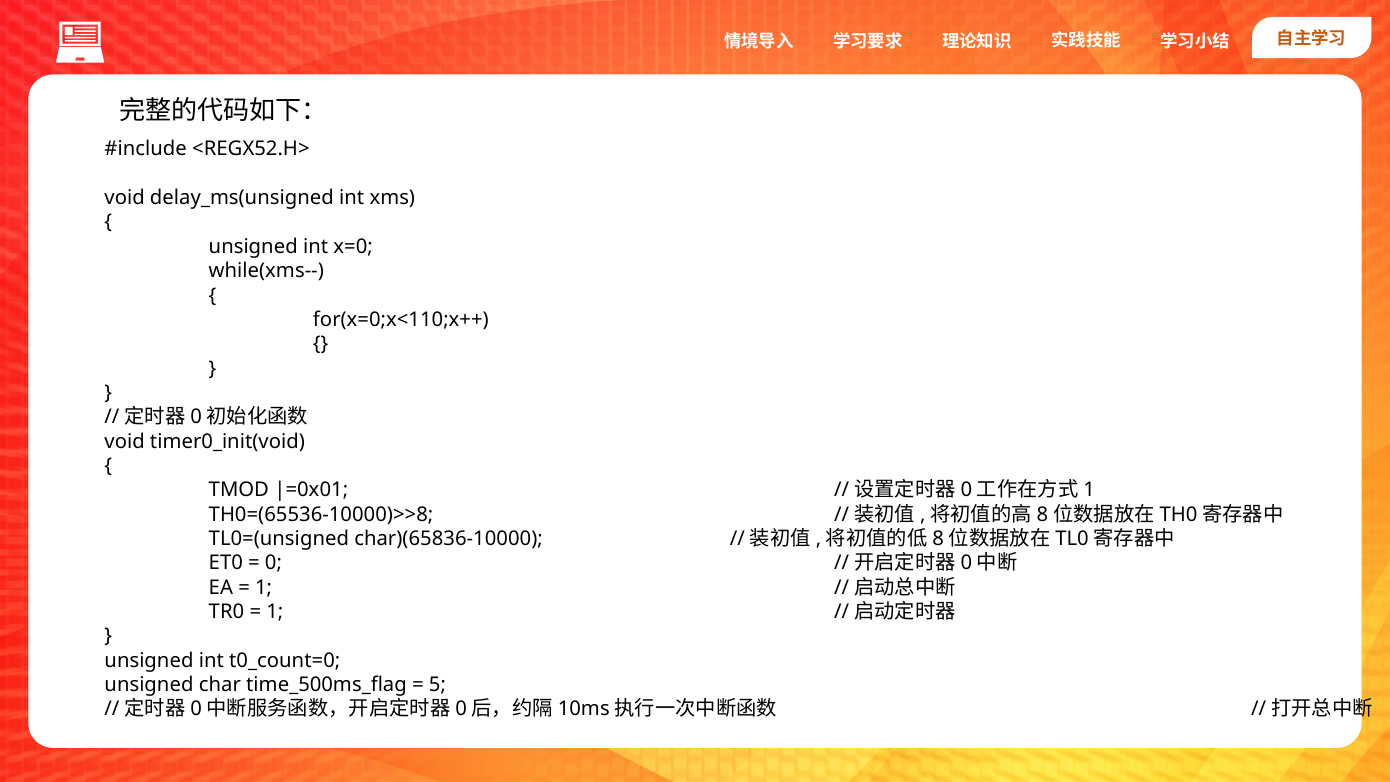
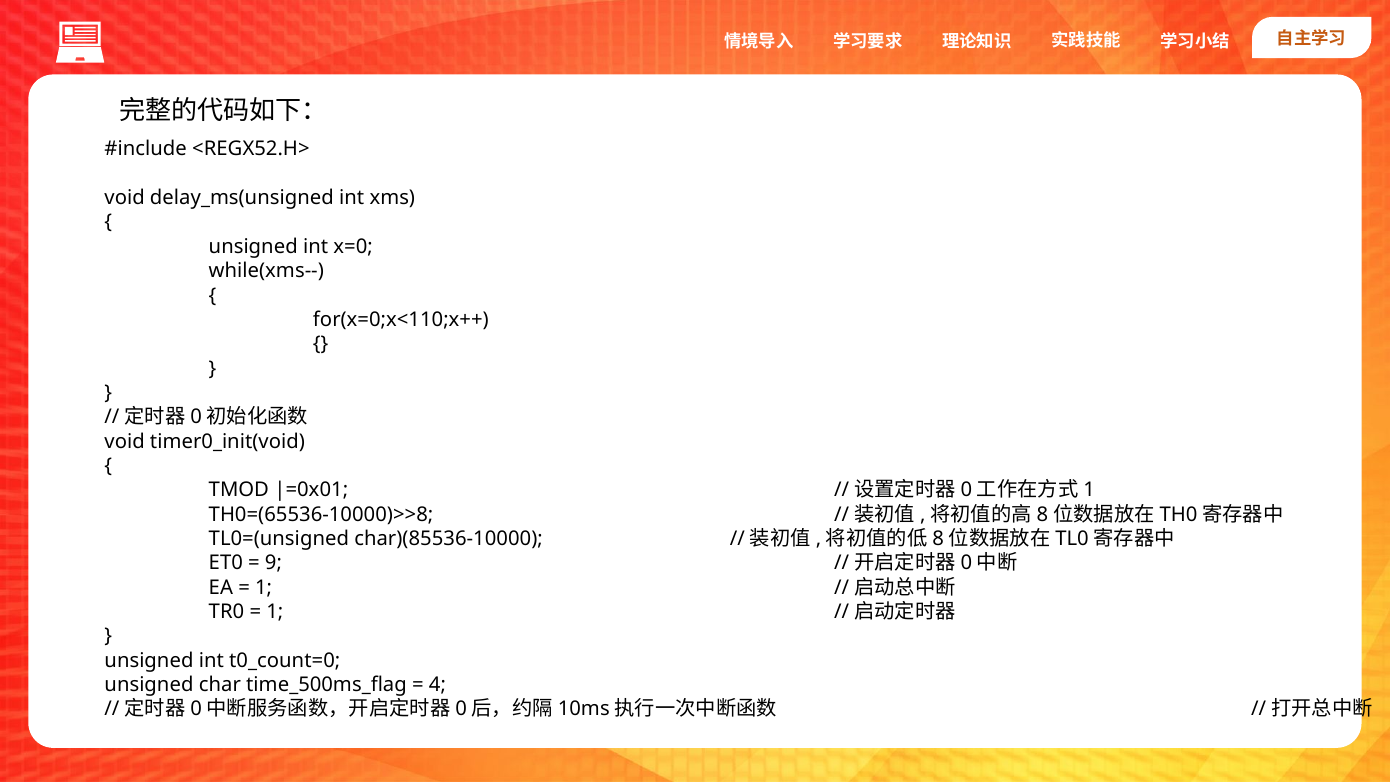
char)(65836-10000: char)(65836-10000 -> char)(85536-10000
0: 0 -> 9
5: 5 -> 4
